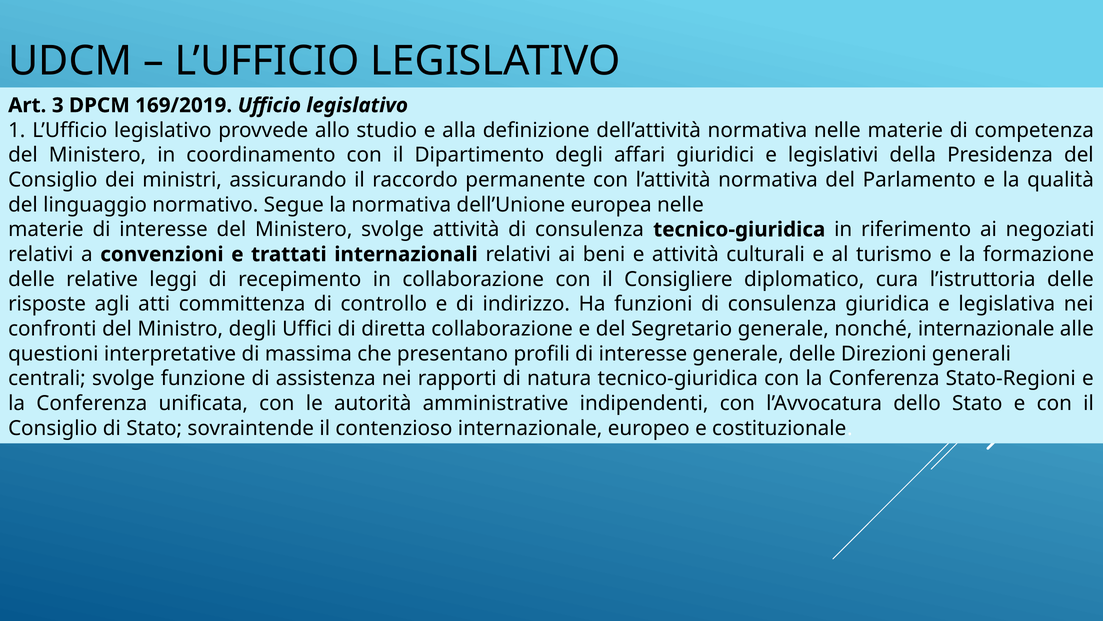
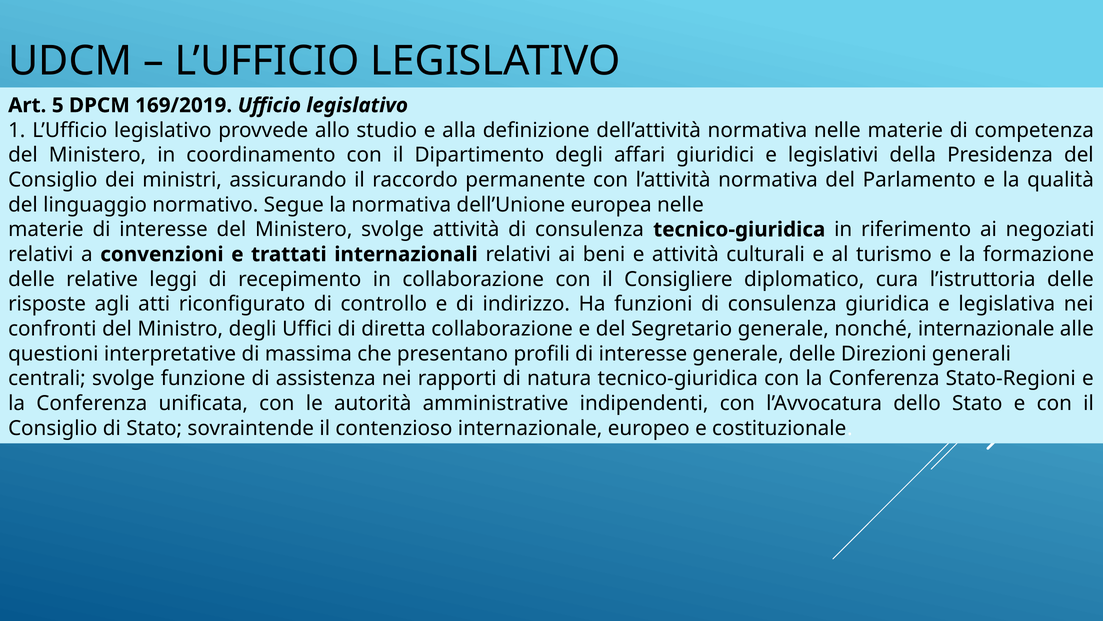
3: 3 -> 5
committenza: committenza -> riconfigurato
